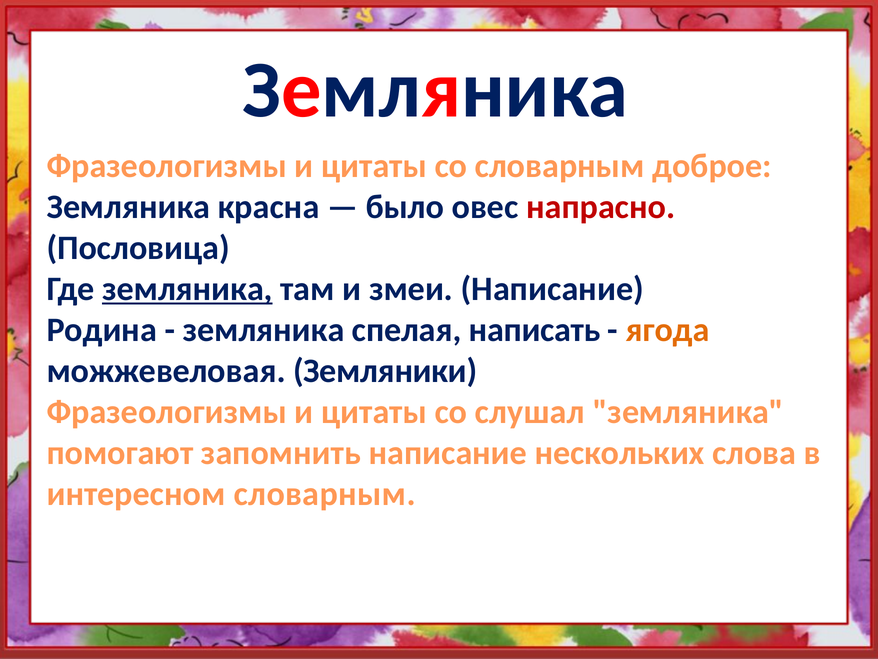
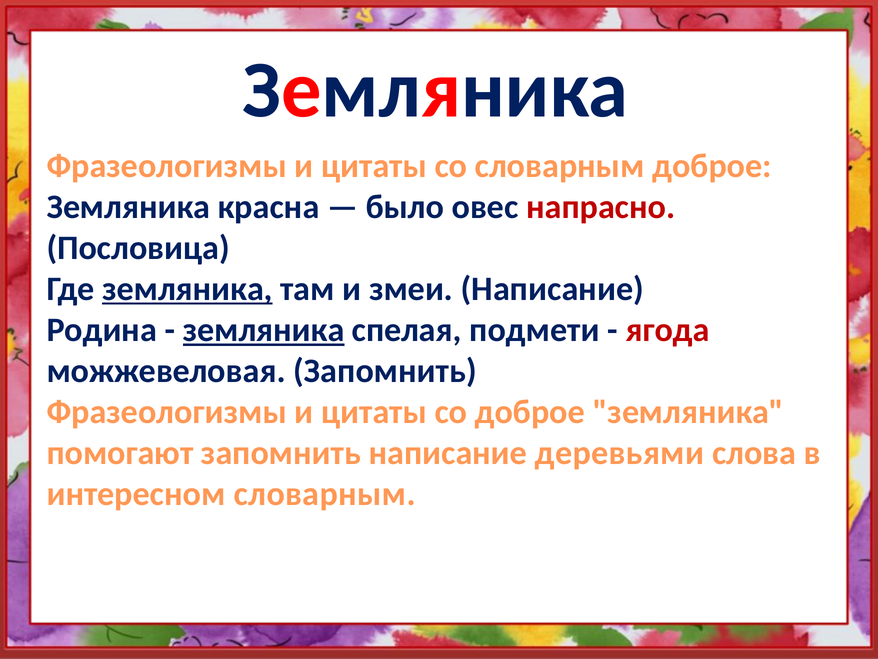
земляника at (264, 330) underline: none -> present
написать: написать -> подмети
ягода colour: orange -> red
можжевеловая Земляники: Земляники -> Запомнить
со слушал: слушал -> доброе
нескольких: нескольких -> деревьями
